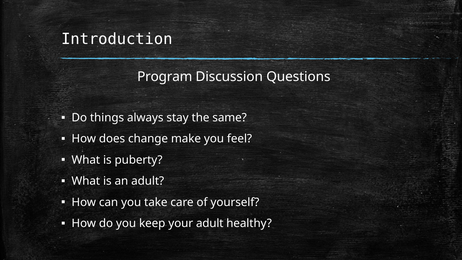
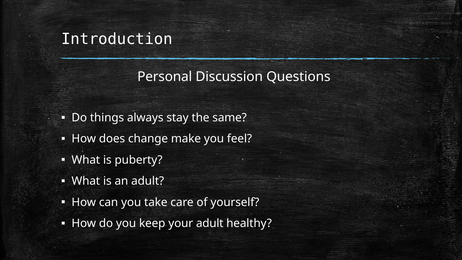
Program: Program -> Personal
